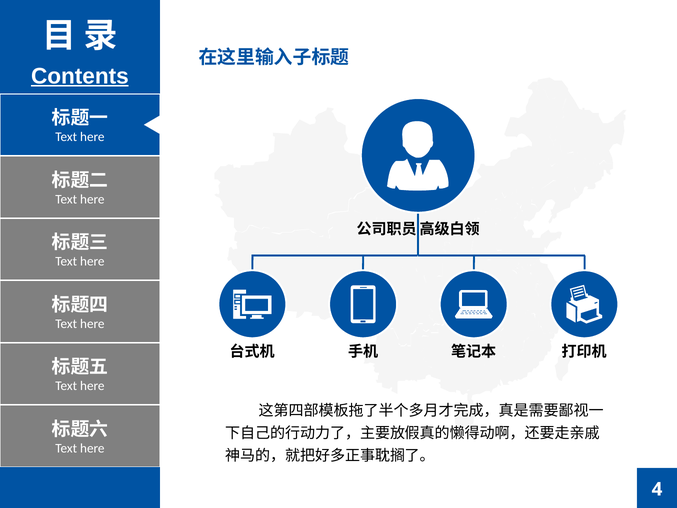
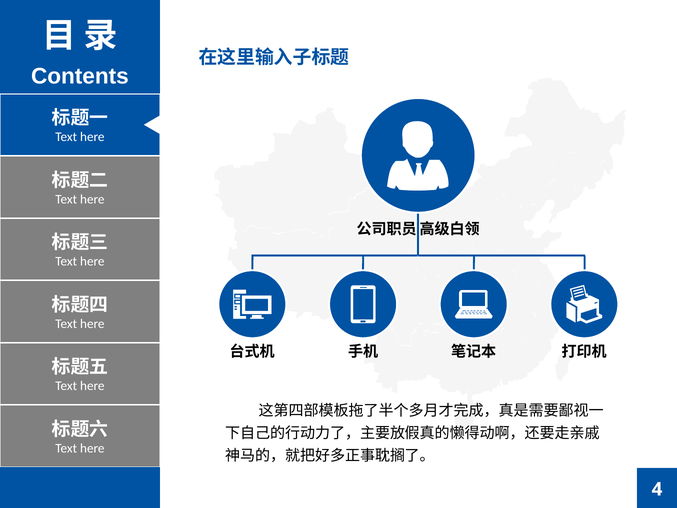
Contents underline: present -> none
